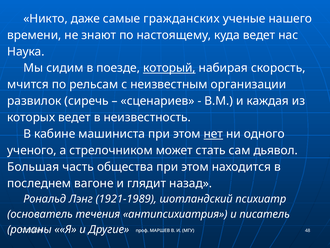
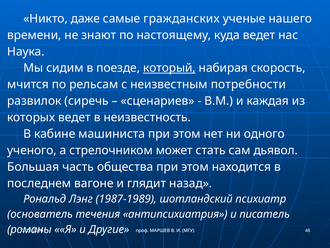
организации: организации -> потребности
нет underline: present -> none
1921-1989: 1921-1989 -> 1987-1989
